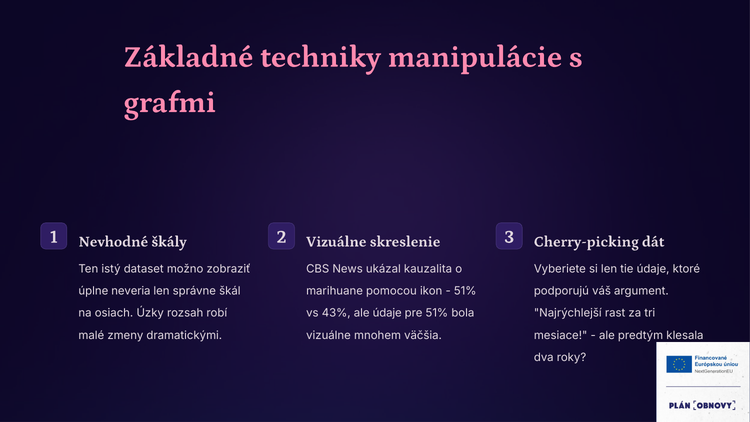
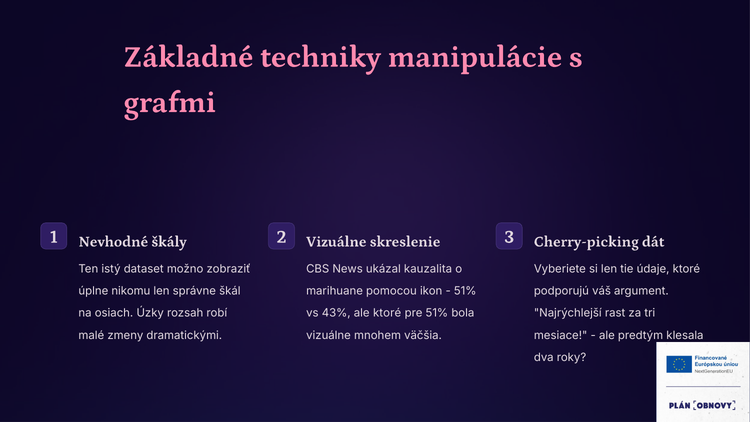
neveria: neveria -> nikomu
ale údaje: údaje -> ktoré
